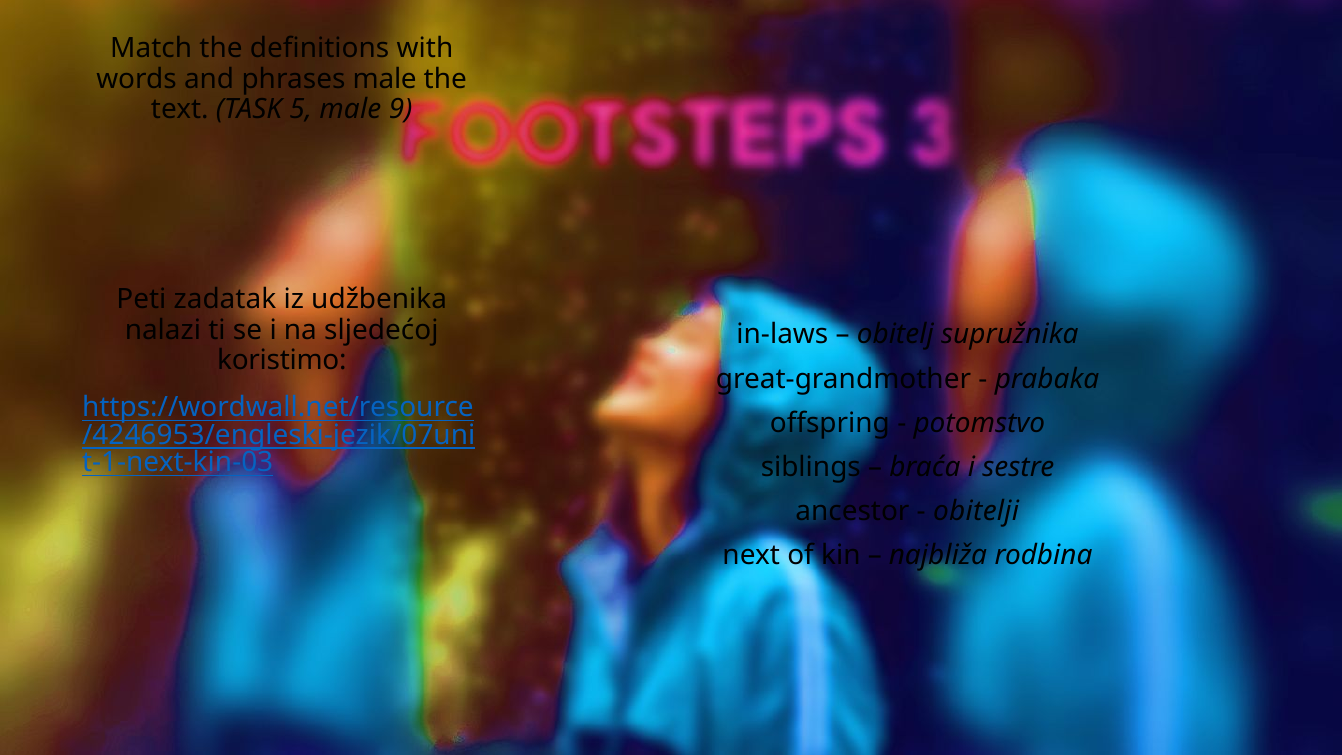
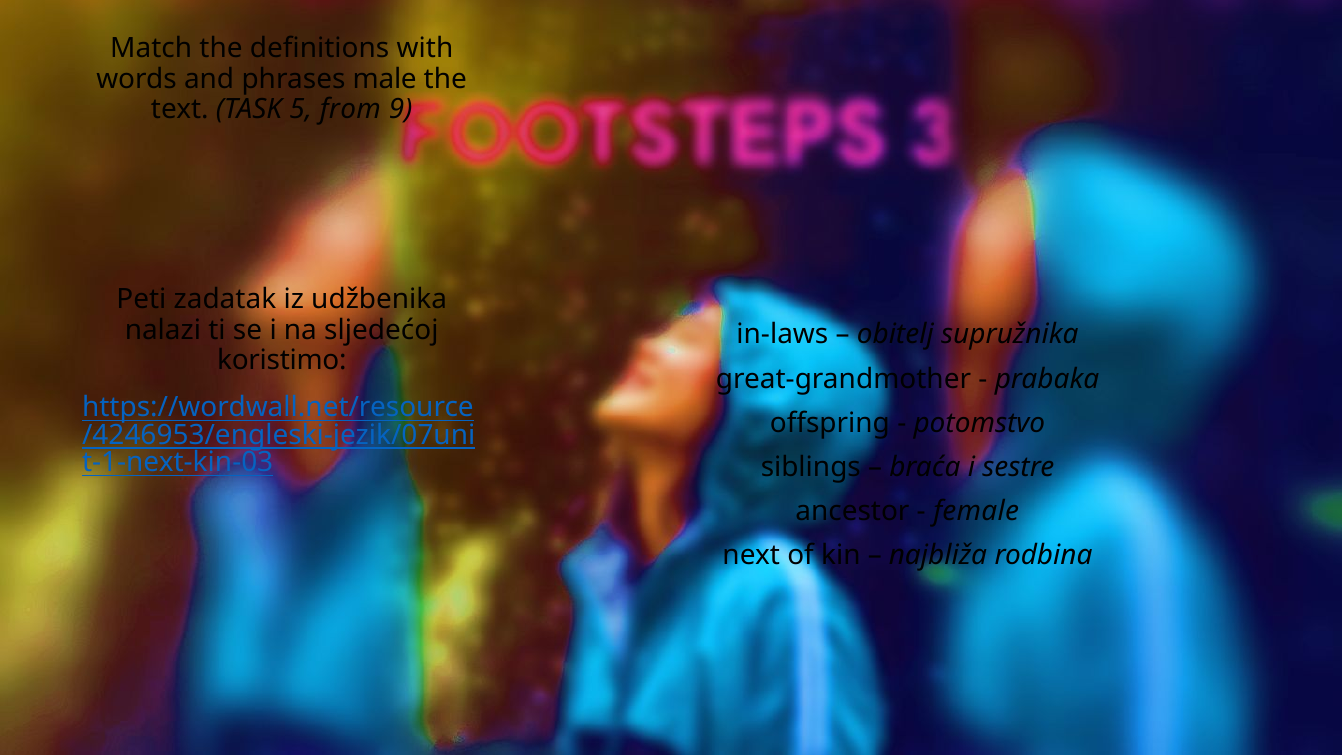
5 male: male -> from
obitelji: obitelji -> female
